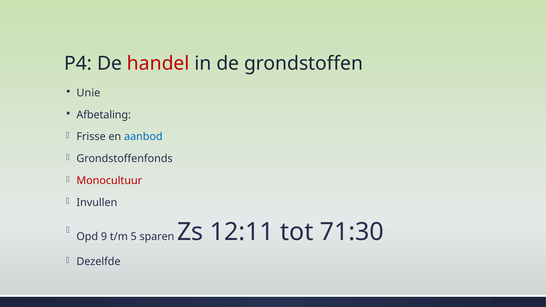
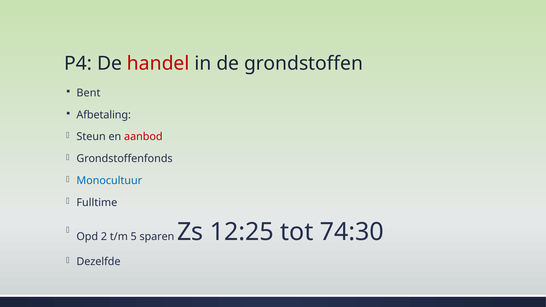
Unie: Unie -> Bent
Frisse: Frisse -> Steun
aanbod colour: blue -> red
Monocultuur colour: red -> blue
Invullen: Invullen -> Fulltime
9: 9 -> 2
12:11: 12:11 -> 12:25
71:30: 71:30 -> 74:30
